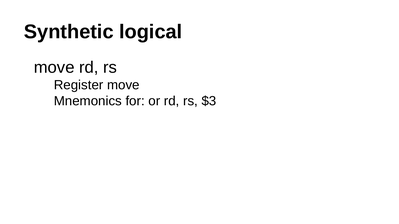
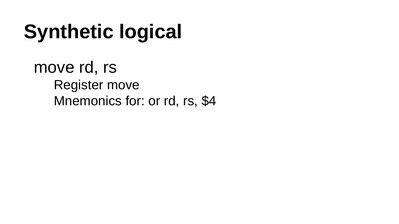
$3: $3 -> $4
